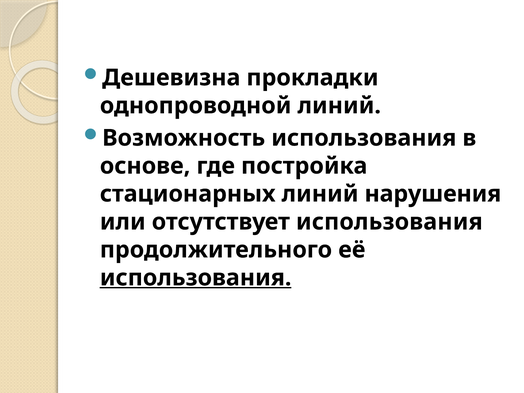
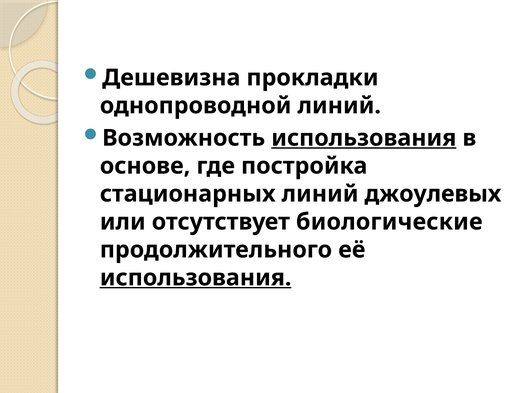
использования at (364, 138) underline: none -> present
нарушения: нарушения -> джоулевых
отсутствует использования: использования -> биологические
